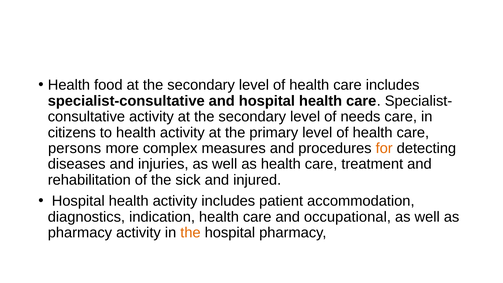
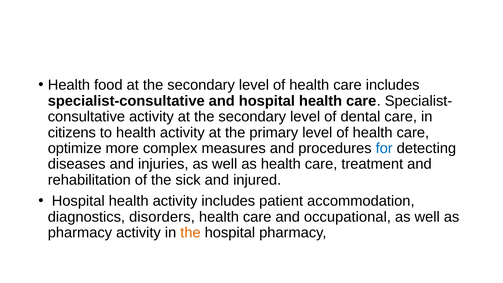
needs: needs -> dental
persons: persons -> optimize
for colour: orange -> blue
indication: indication -> disorders
